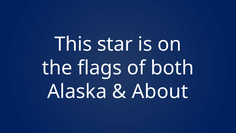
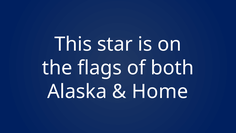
About: About -> Home
